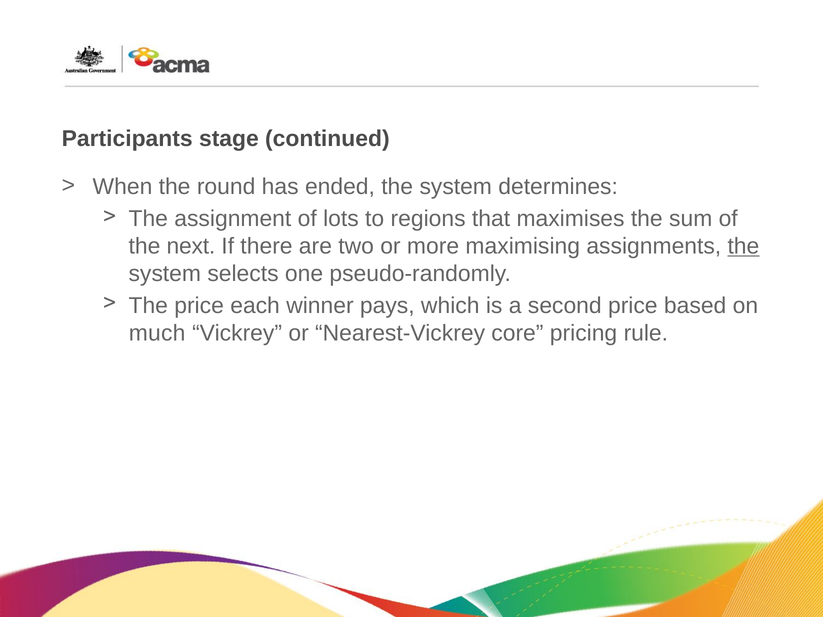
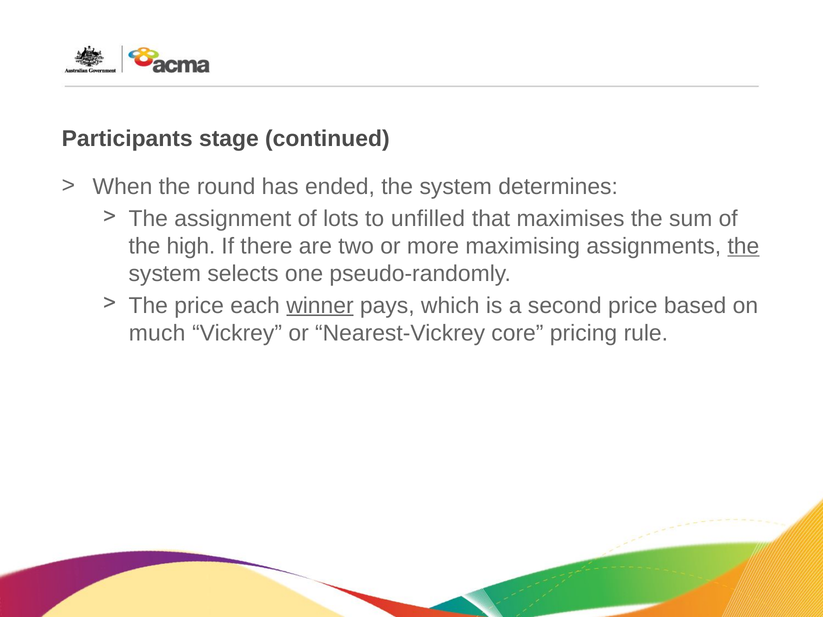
regions: regions -> unfilled
next: next -> high
winner underline: none -> present
